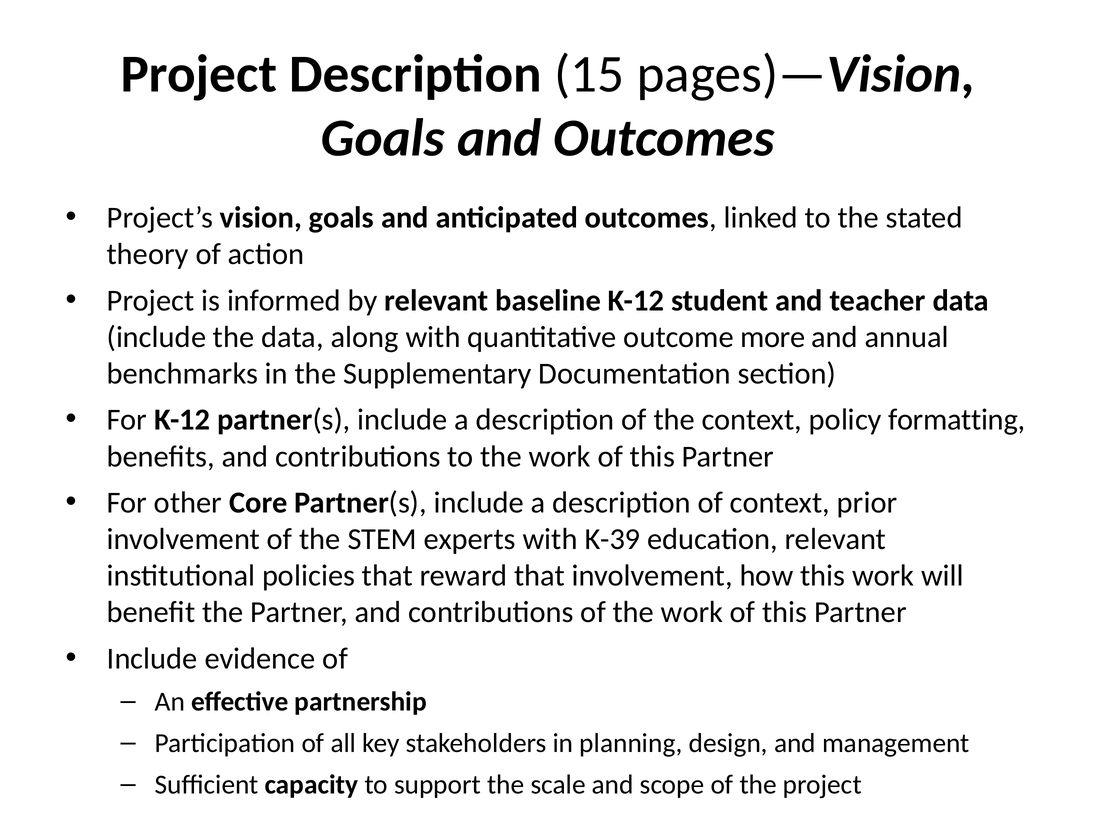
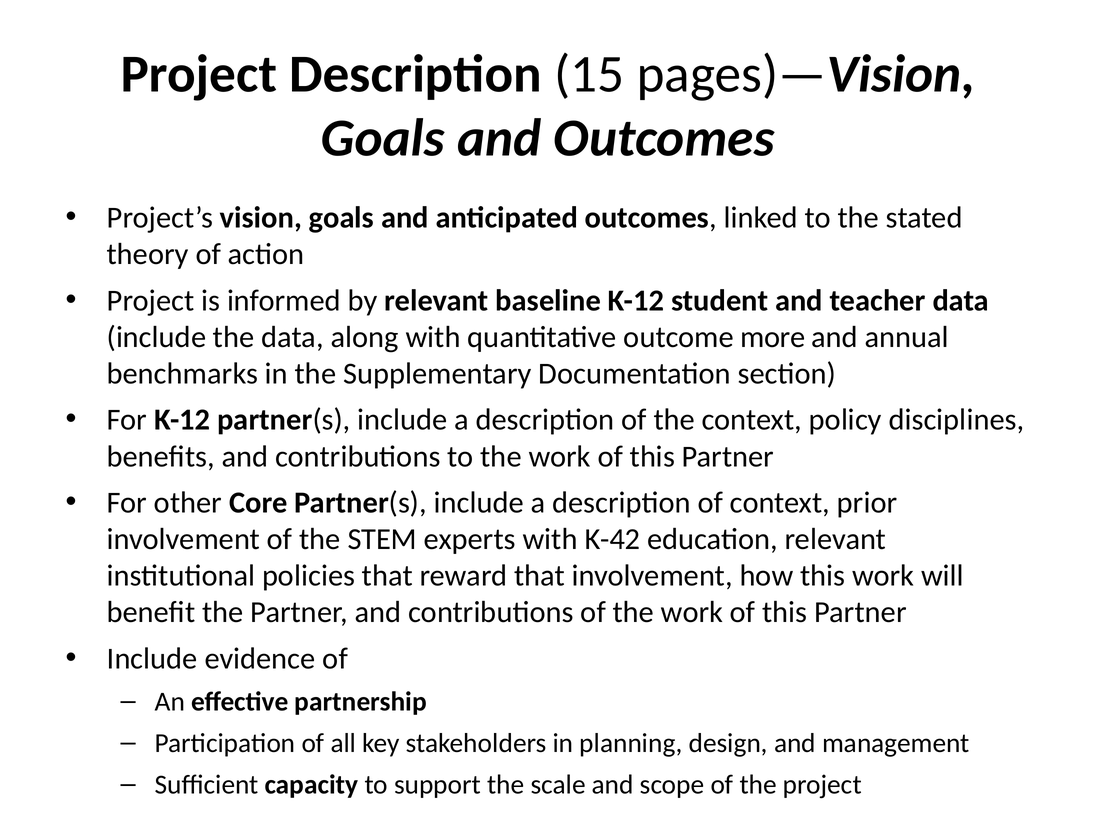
formatting: formatting -> disciplines
K-39: K-39 -> K-42
